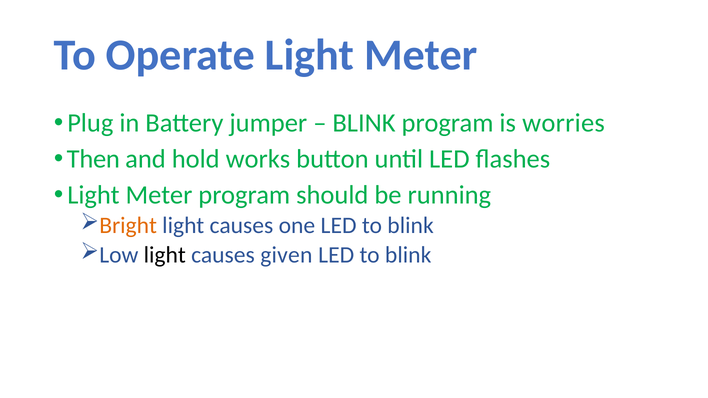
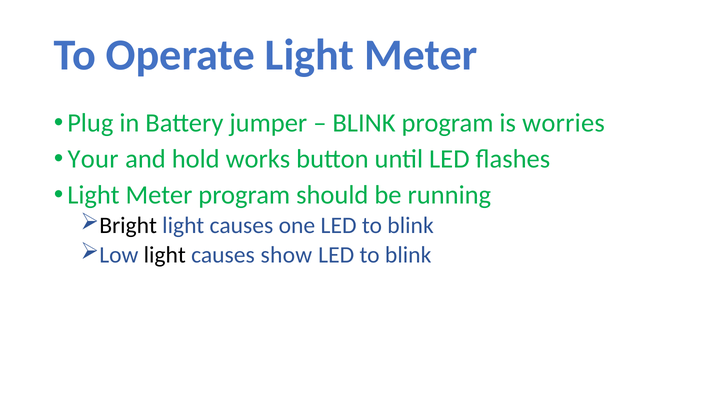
Then: Then -> Your
Bright colour: orange -> black
given: given -> show
